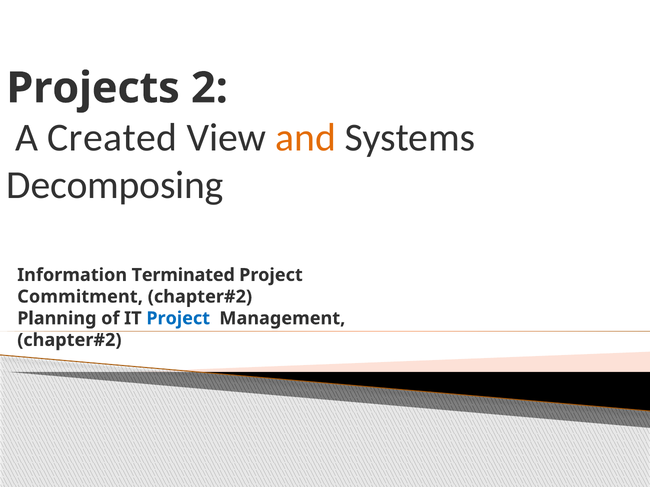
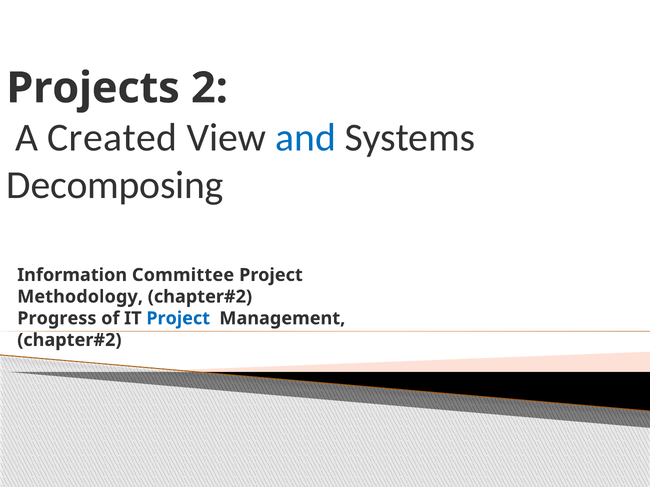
and colour: orange -> blue
Terminated: Terminated -> Committee
Commitment: Commitment -> Methodology
Planning: Planning -> Progress
